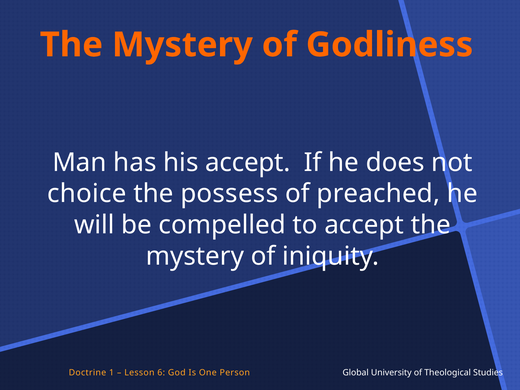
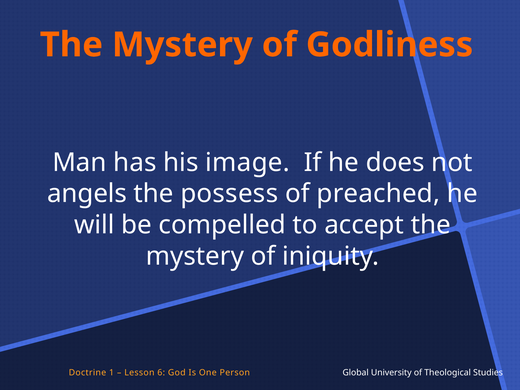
his accept: accept -> image
choice: choice -> angels
